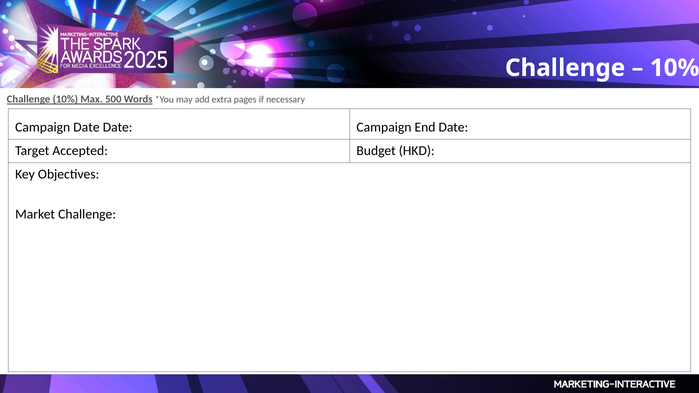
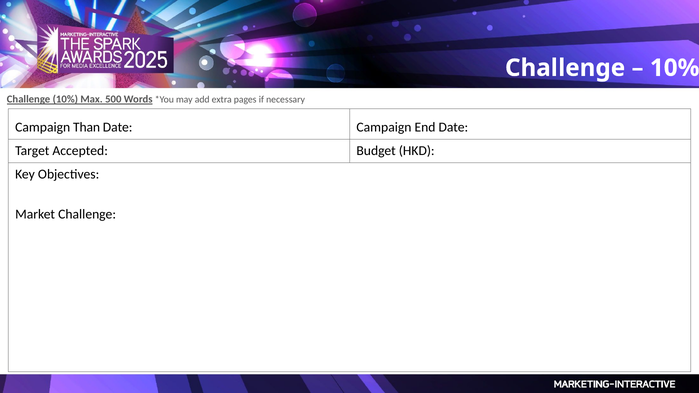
Campaign Date: Date -> Than
